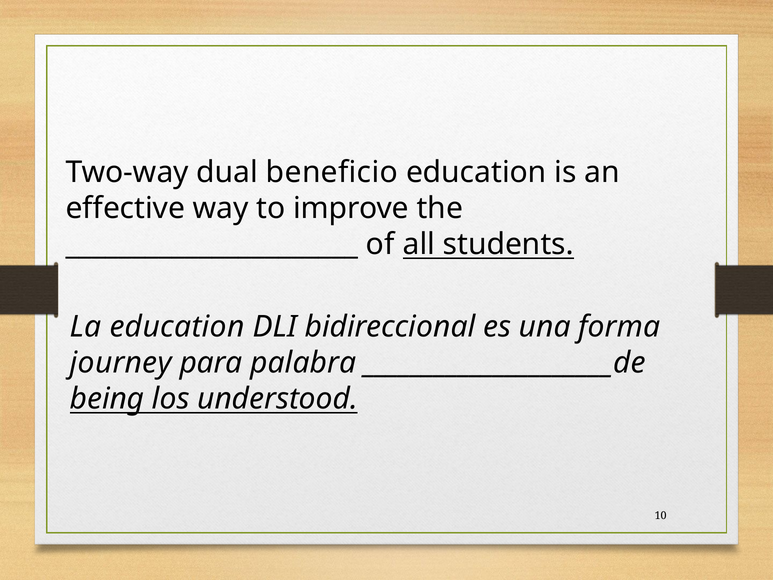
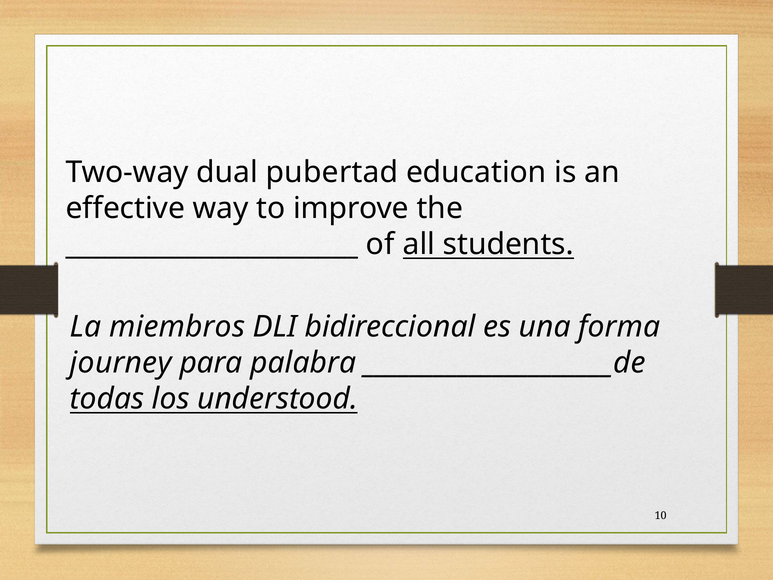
beneficio: beneficio -> pubertad
La education: education -> miembros
being: being -> todas
